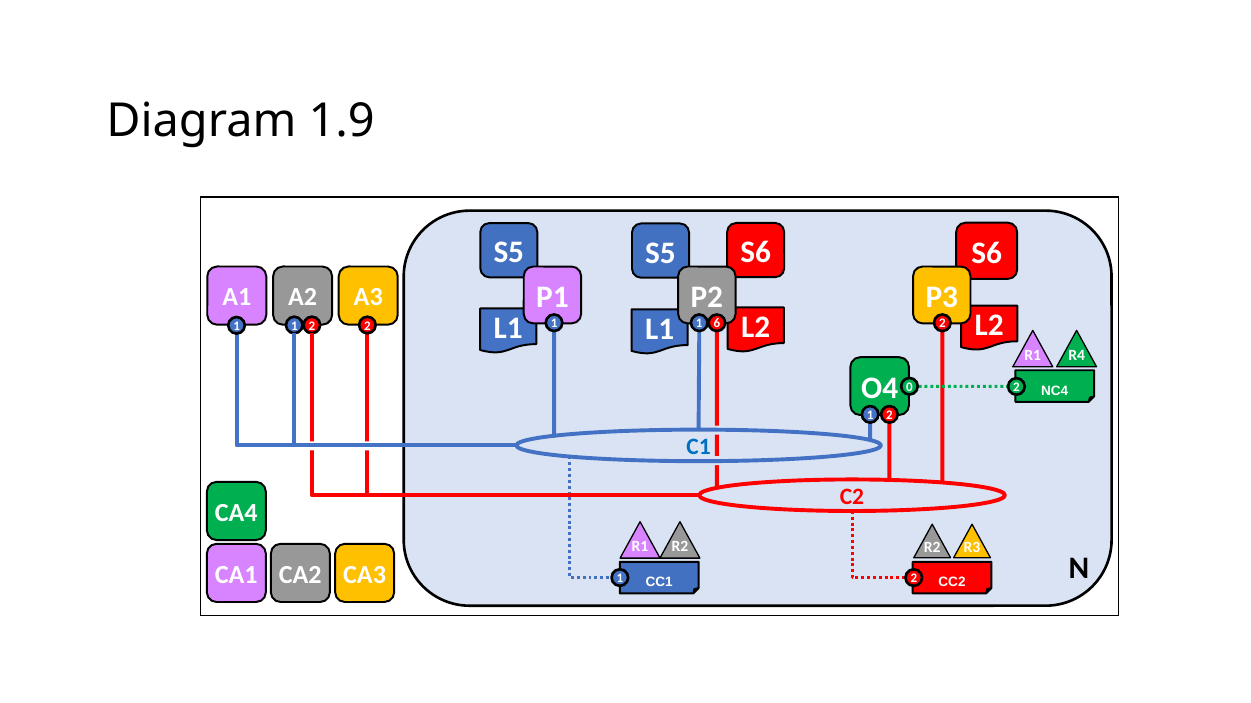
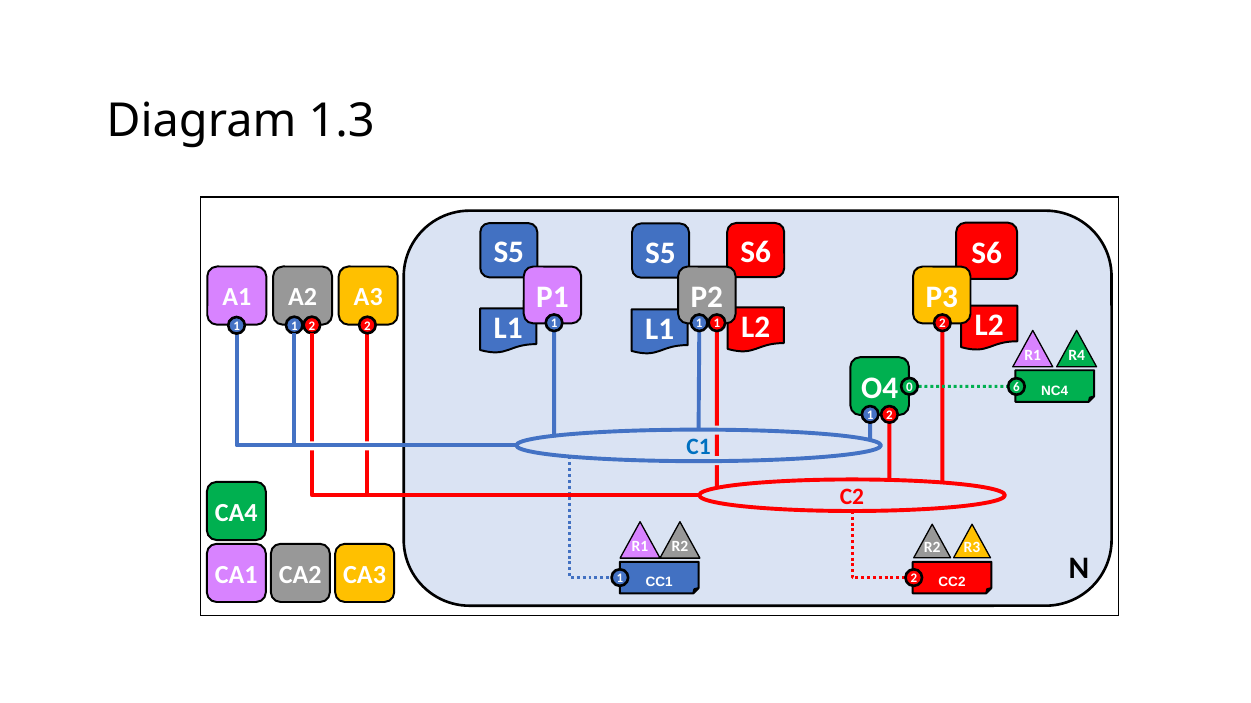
1.9: 1.9 -> 1.3
6 at (717, 324): 6 -> 1
0 2: 2 -> 6
